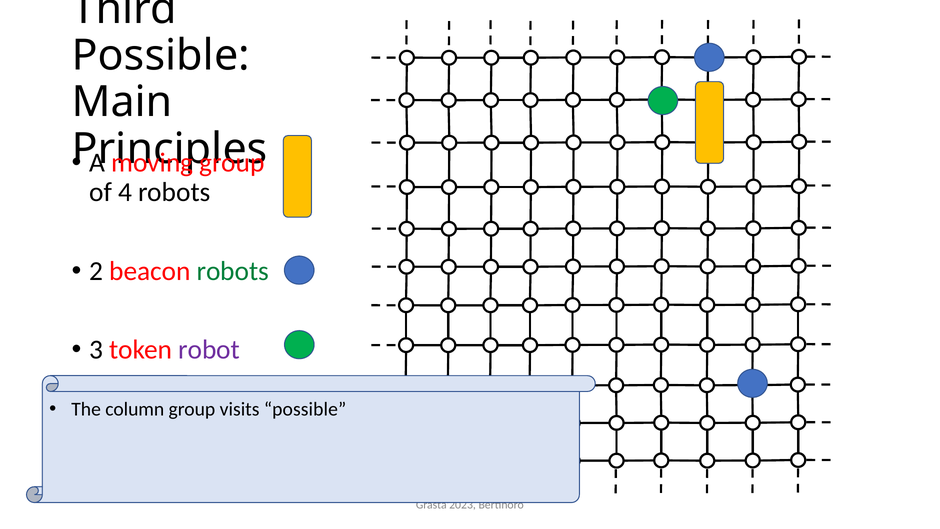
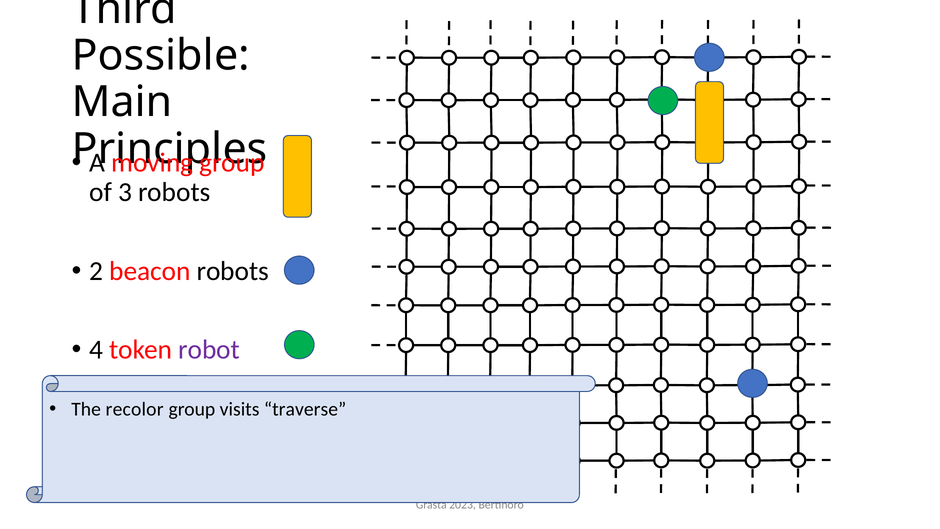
4: 4 -> 3
robots at (233, 271) colour: green -> black
3: 3 -> 4
column: column -> recolor
visits possible: possible -> traverse
